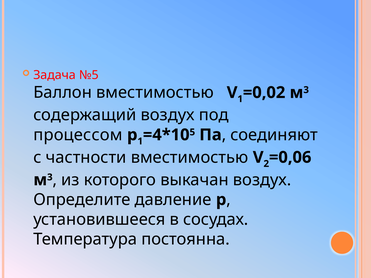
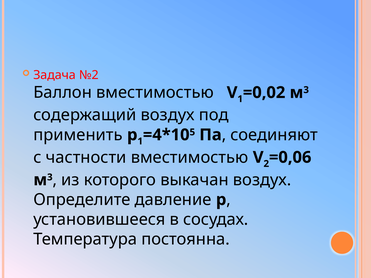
№5: №5 -> №2
процессом: процессом -> применить
